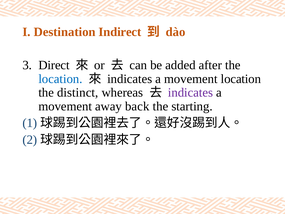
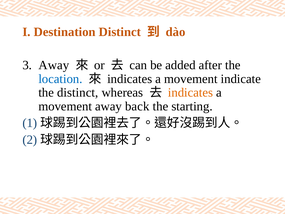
Destination Indirect: Indirect -> Distinct
Direct at (54, 65): Direct -> Away
movement location: location -> indicate
indicates at (190, 92) colour: purple -> orange
